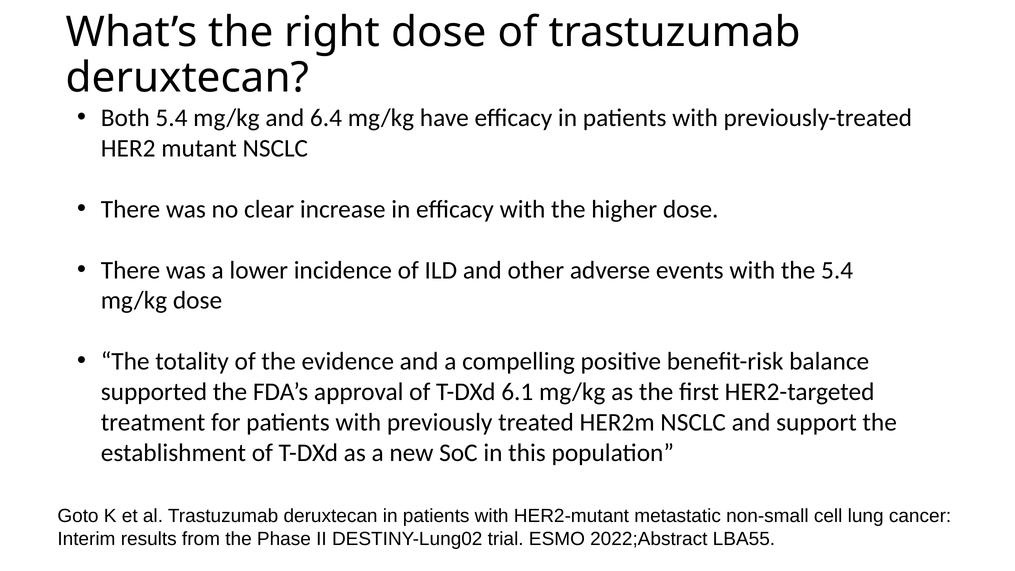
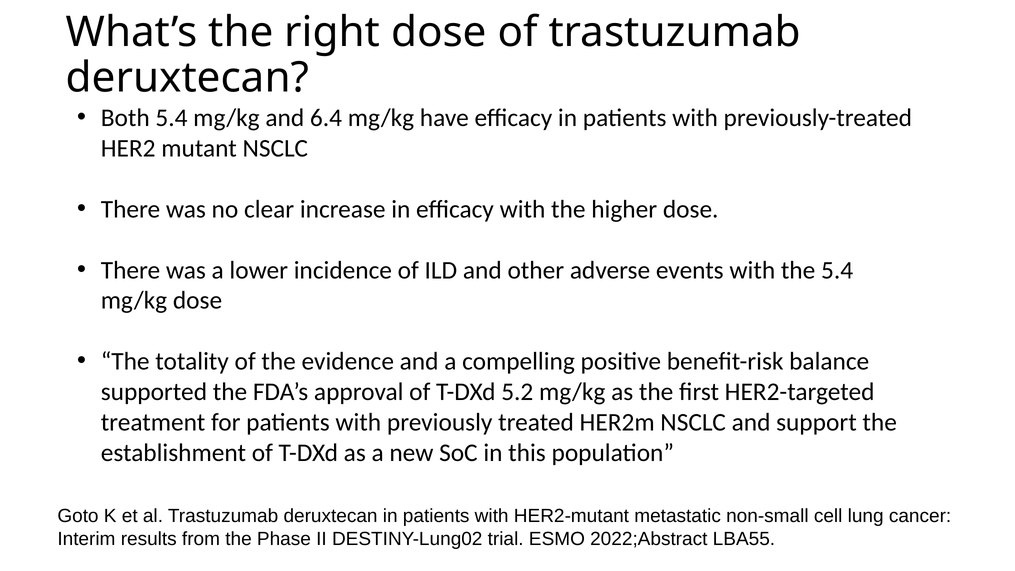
6.1: 6.1 -> 5.2
